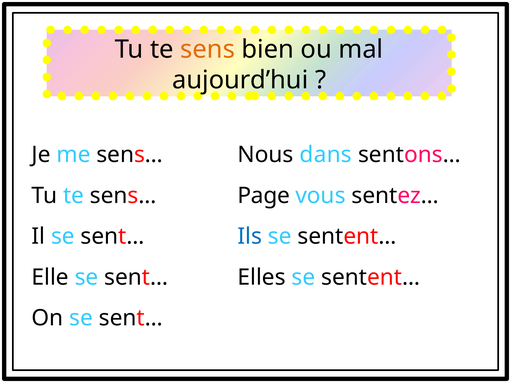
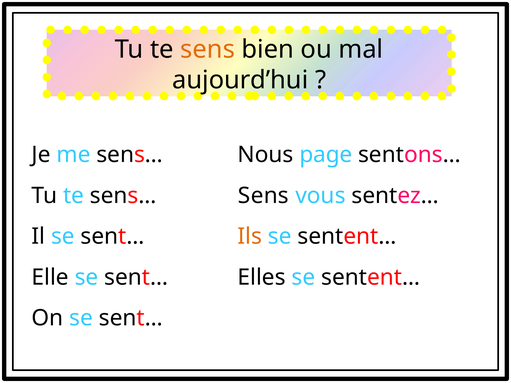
dans: dans -> page
Page at (264, 196): Page -> Sens
Ils colour: blue -> orange
